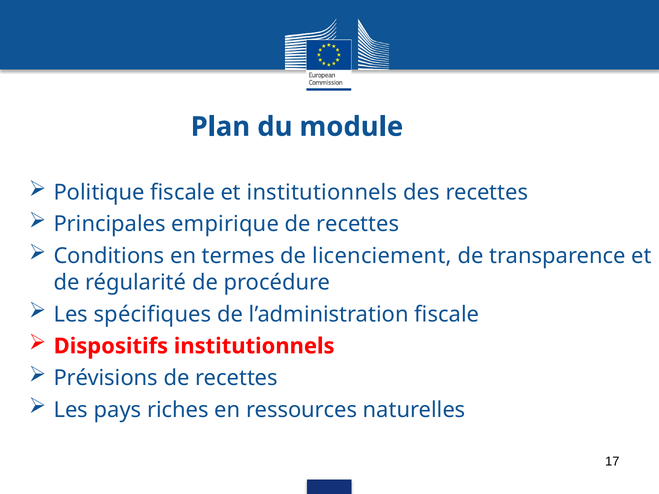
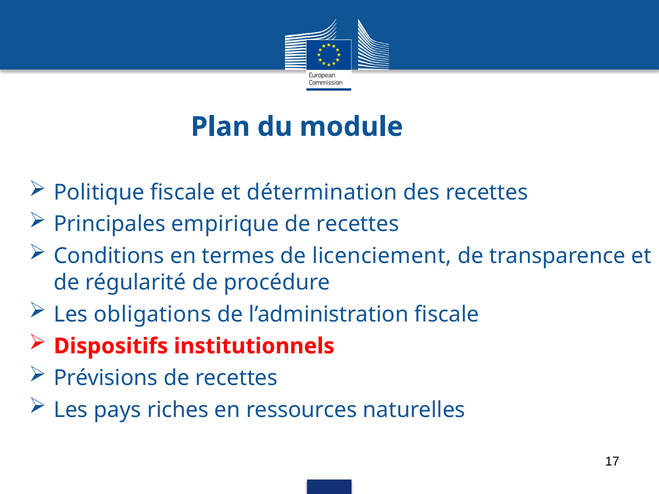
et institutionnels: institutionnels -> détermination
spécifiques: spécifiques -> obligations
